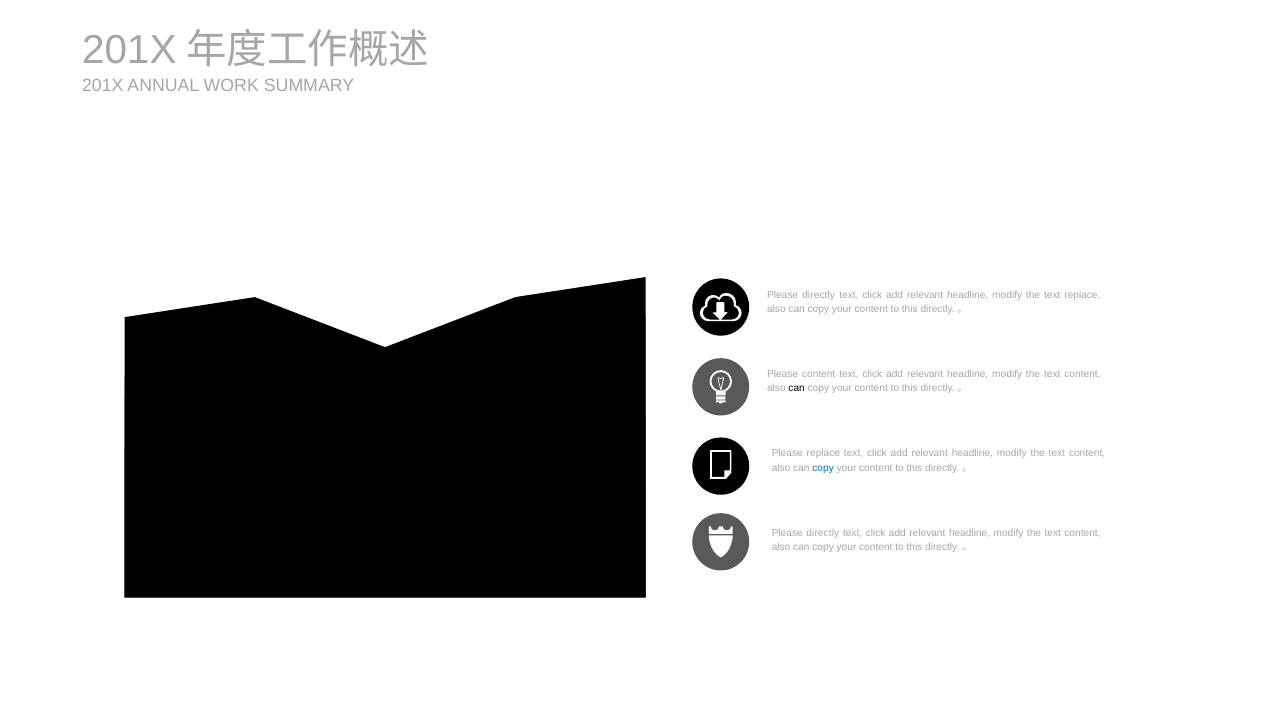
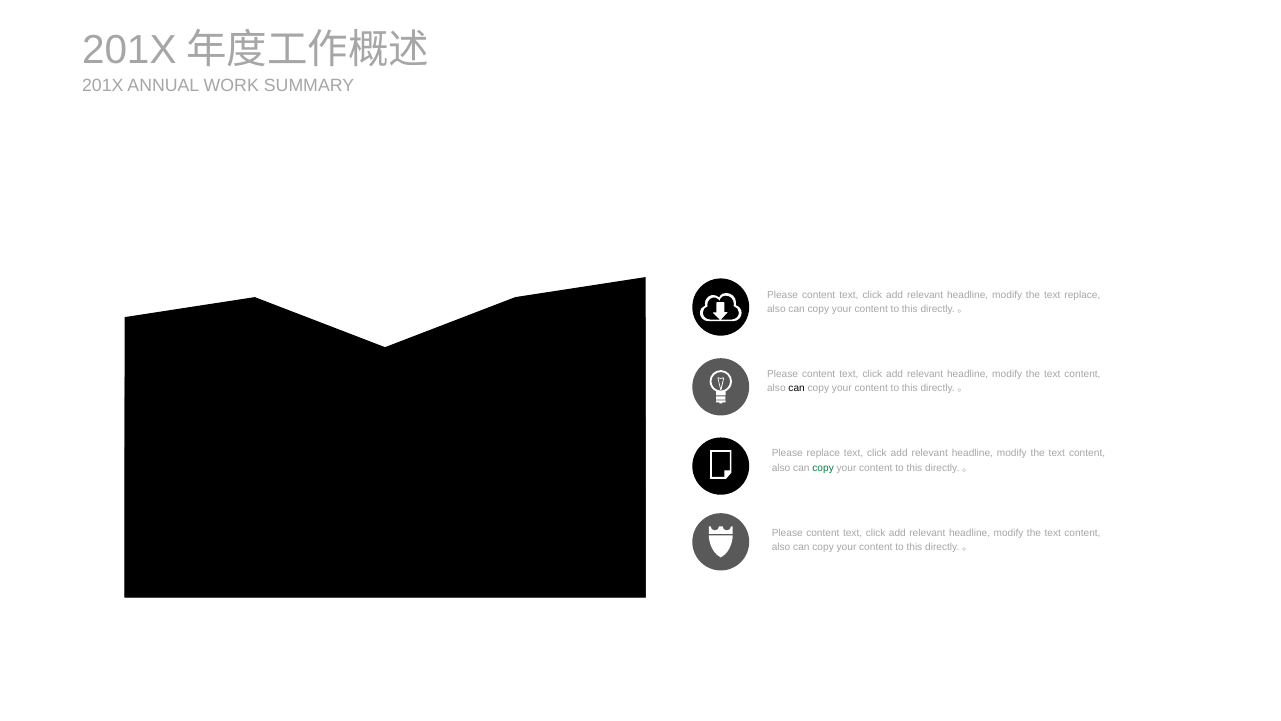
directly at (819, 295): directly -> content
copy at (823, 468) colour: blue -> green
directly at (823, 532): directly -> content
